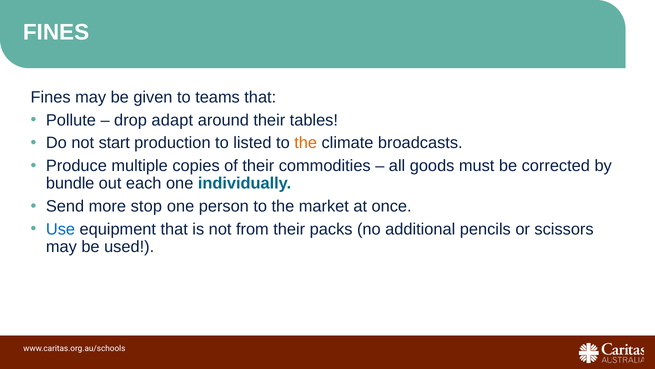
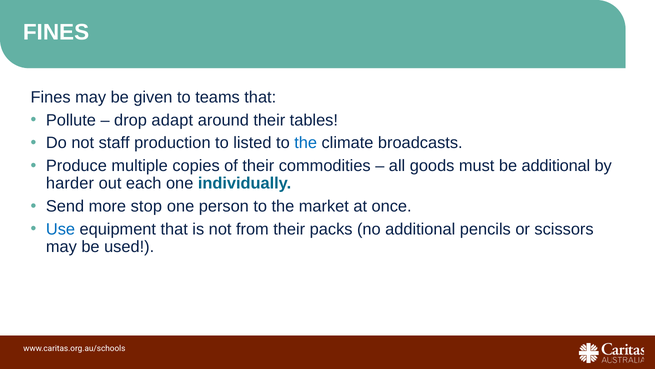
start: start -> staff
the at (306, 143) colour: orange -> blue
be corrected: corrected -> additional
bundle: bundle -> harder
